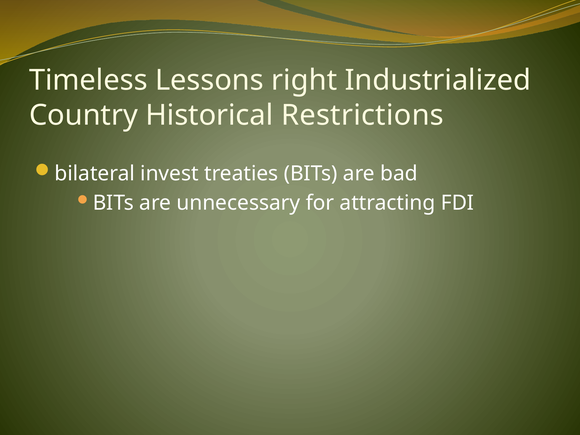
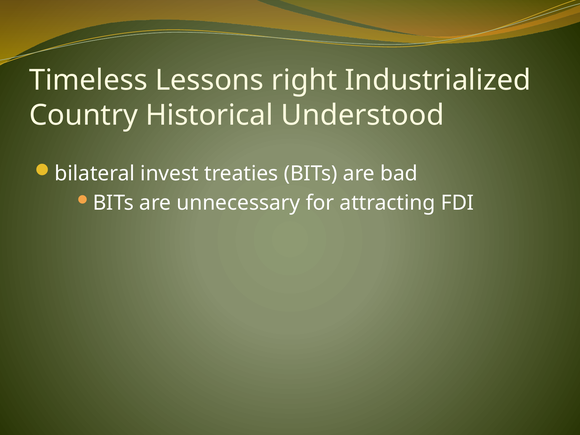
Restrictions: Restrictions -> Understood
